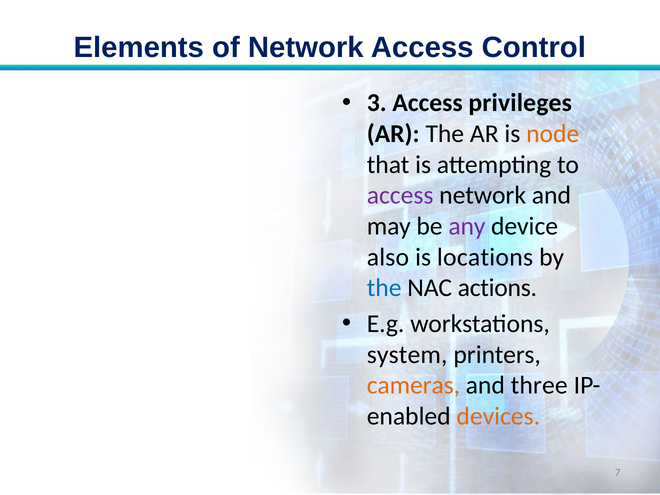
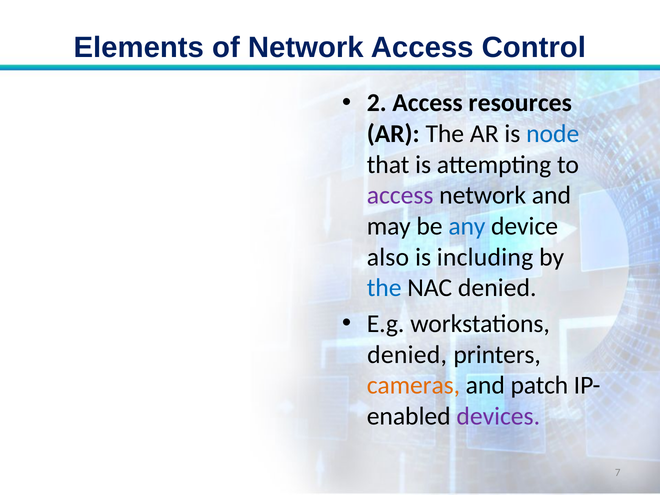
3: 3 -> 2
privileges: privileges -> resources
node colour: orange -> blue
any colour: purple -> blue
locations: locations -> including
NAC actions: actions -> denied
system at (407, 355): system -> denied
three: three -> patch
devices colour: orange -> purple
